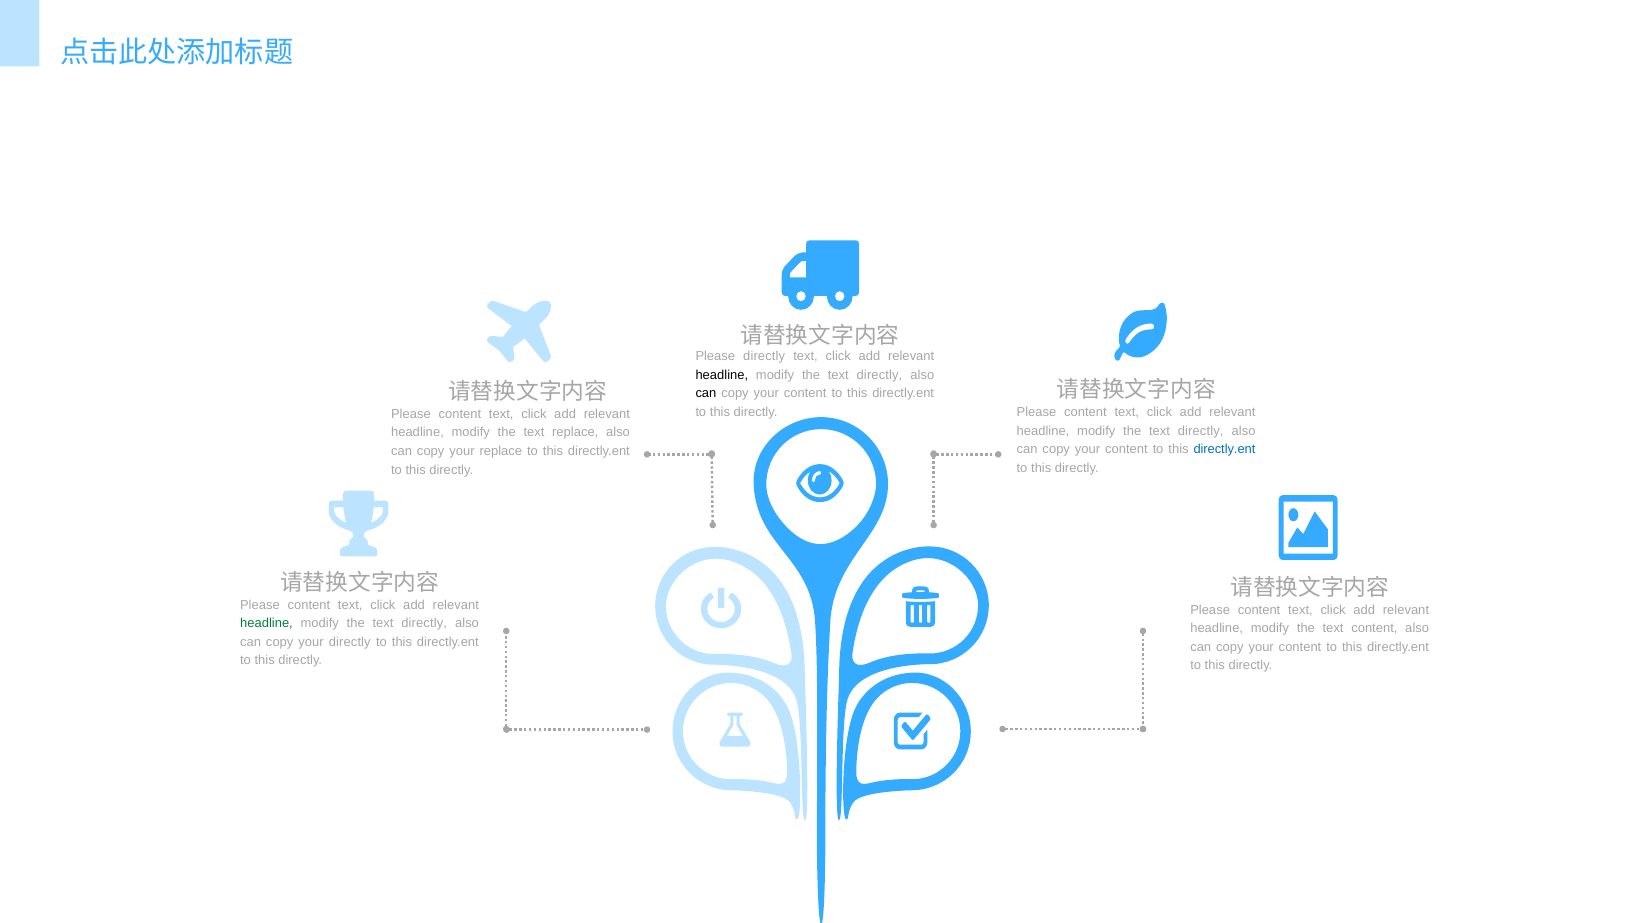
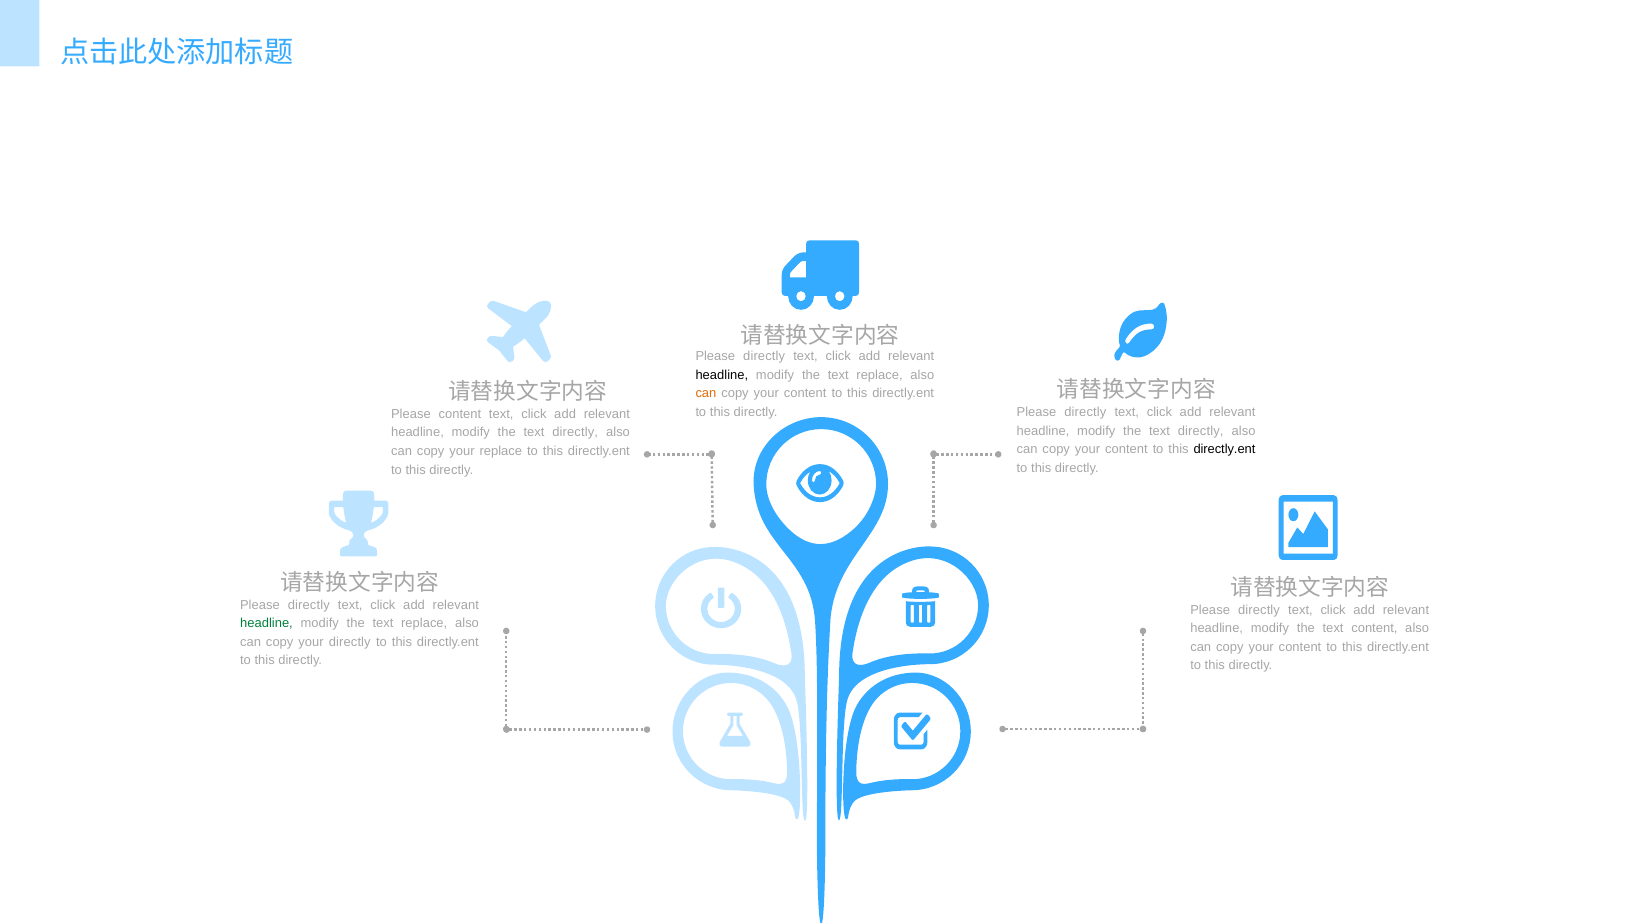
directly at (879, 375): directly -> replace
can at (706, 393) colour: black -> orange
content at (1085, 412): content -> directly
replace at (575, 432): replace -> directly
directly.ent at (1224, 449) colour: blue -> black
content at (309, 604): content -> directly
content at (1259, 609): content -> directly
directly at (424, 623): directly -> replace
